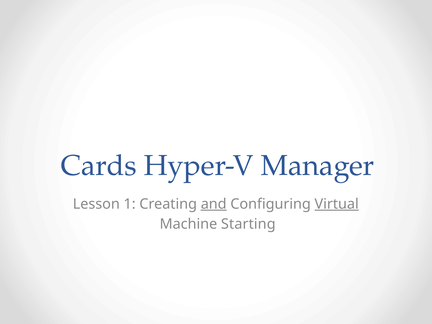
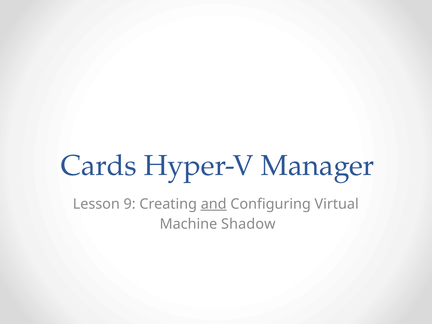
1: 1 -> 9
Virtual underline: present -> none
Starting: Starting -> Shadow
